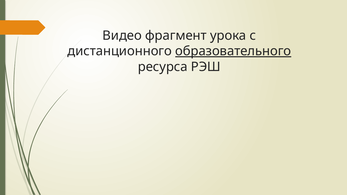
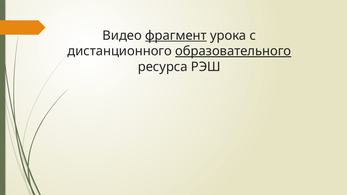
фрагмент underline: none -> present
